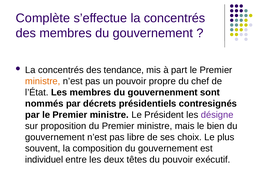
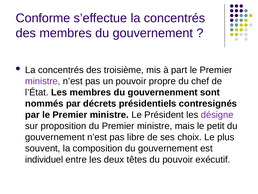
Complète: Complète -> Conforme
tendance: tendance -> troisième
ministre at (43, 81) colour: orange -> purple
bien: bien -> petit
